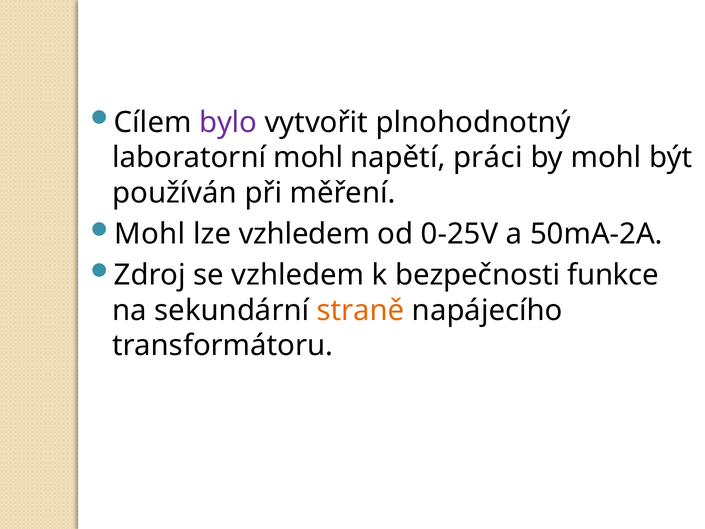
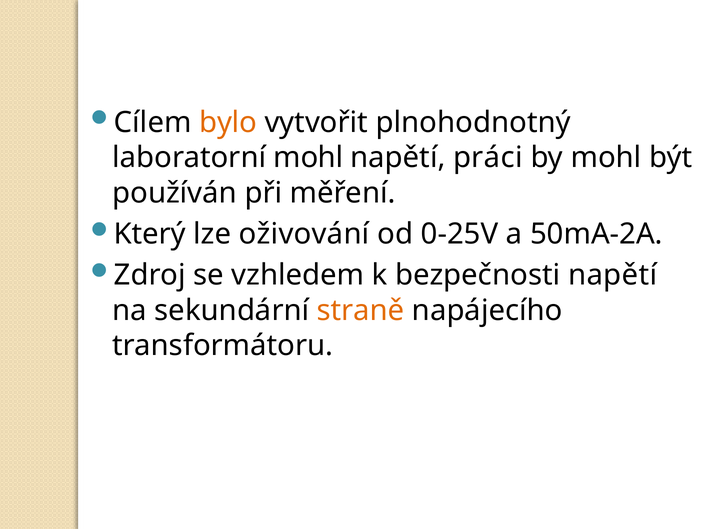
bylo colour: purple -> orange
Mohl at (150, 234): Mohl -> Který
lze vzhledem: vzhledem -> oživování
bezpečnosti funkce: funkce -> napětí
